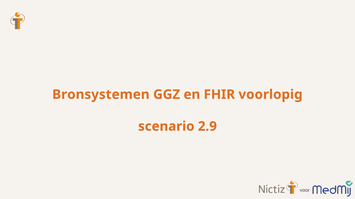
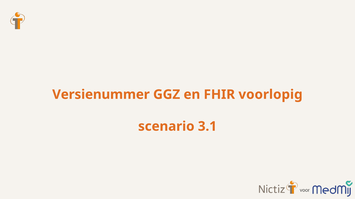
Bronsystemen: Bronsystemen -> Versienummer
2.9: 2.9 -> 3.1
